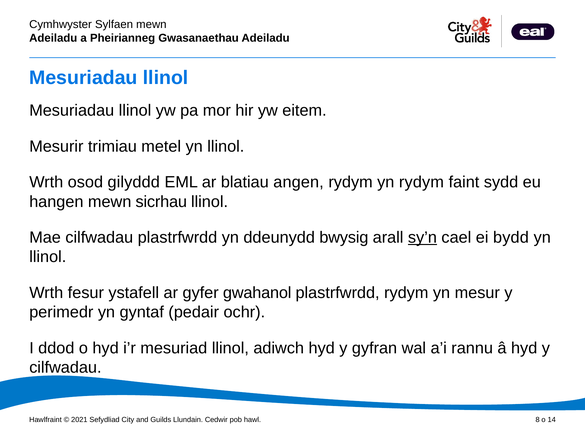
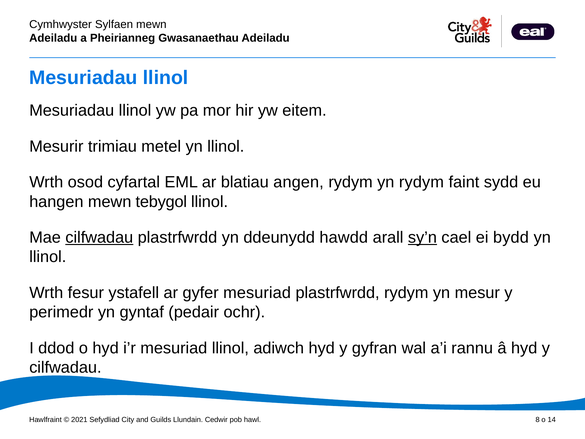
gilyddd: gilyddd -> cyfartal
sicrhau: sicrhau -> tebygol
cilfwadau at (99, 237) underline: none -> present
bwysig: bwysig -> hawdd
gyfer gwahanol: gwahanol -> mesuriad
